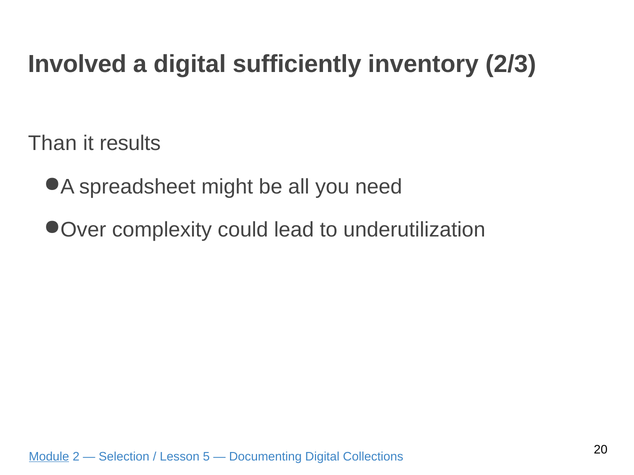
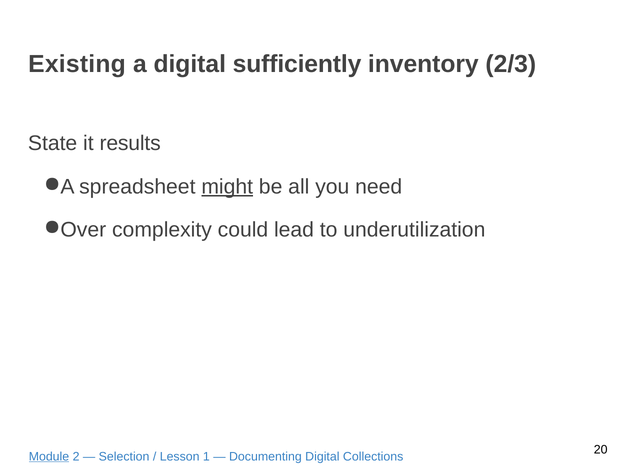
Involved: Involved -> Existing
Than: Than -> State
might underline: none -> present
5: 5 -> 1
